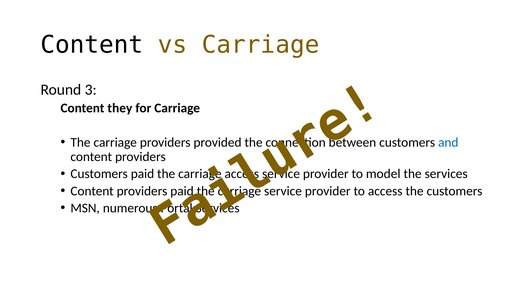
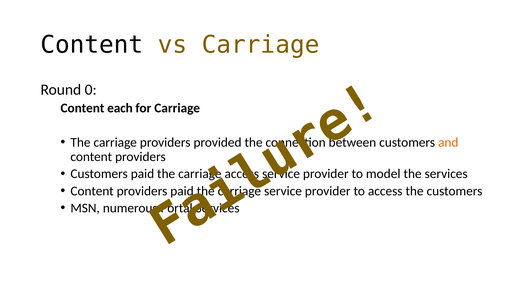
3: 3 -> 0
they: they -> each
and colour: blue -> orange
